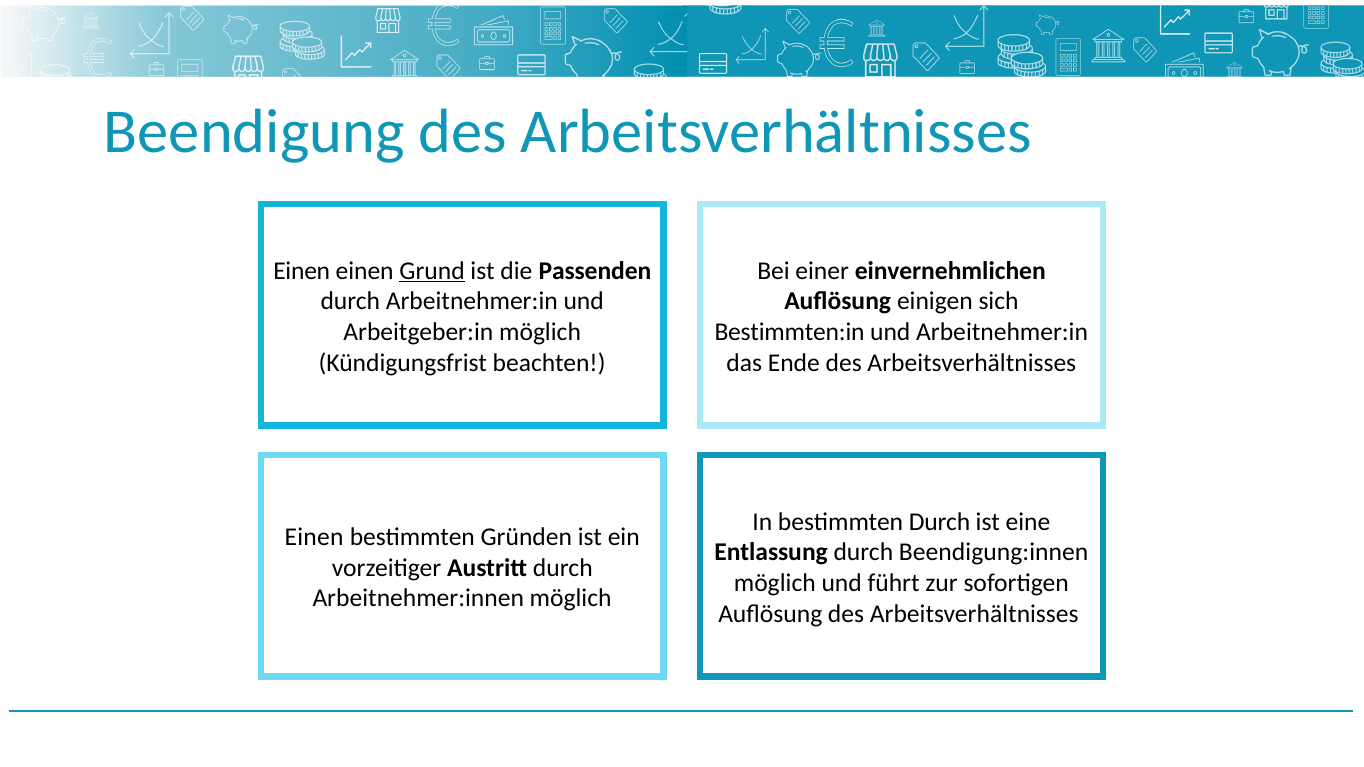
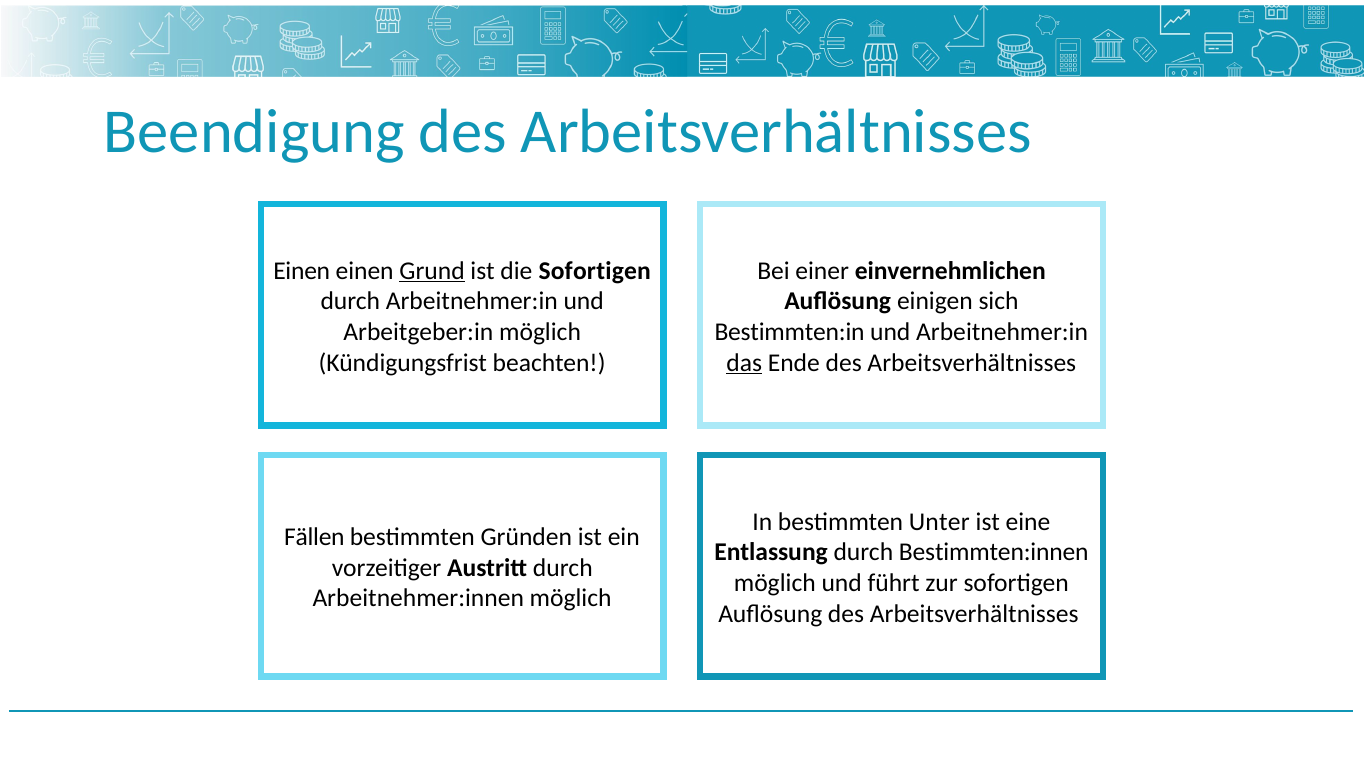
die Passenden: Passenden -> Sofortigen
das underline: none -> present
bestimmten Durch: Durch -> Unter
Einen at (314, 537): Einen -> Fällen
Beendigung:innen: Beendigung:innen -> Bestimmten:innen
